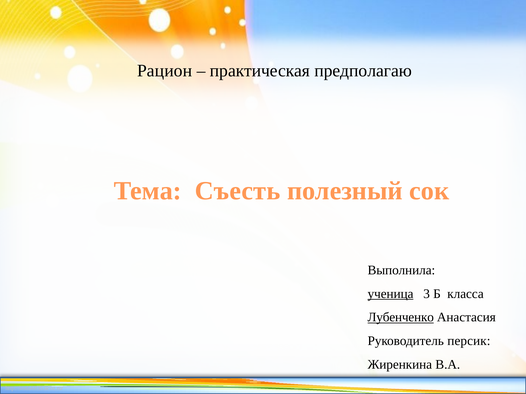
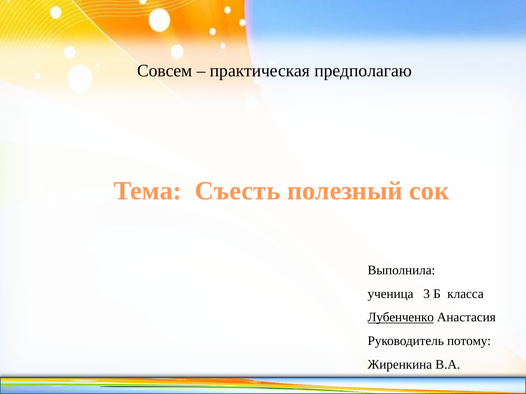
Рацион: Рацион -> Совсем
ученица underline: present -> none
персик: персик -> потому
